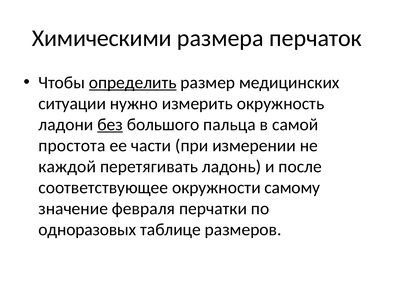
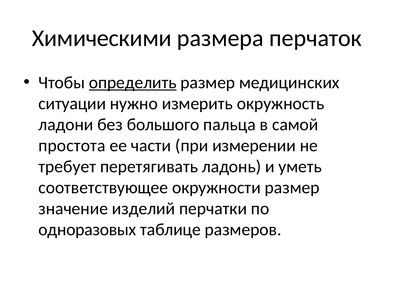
без underline: present -> none
каждой: каждой -> требует
после: после -> уметь
окружности самому: самому -> размер
февраля: февраля -> изделий
